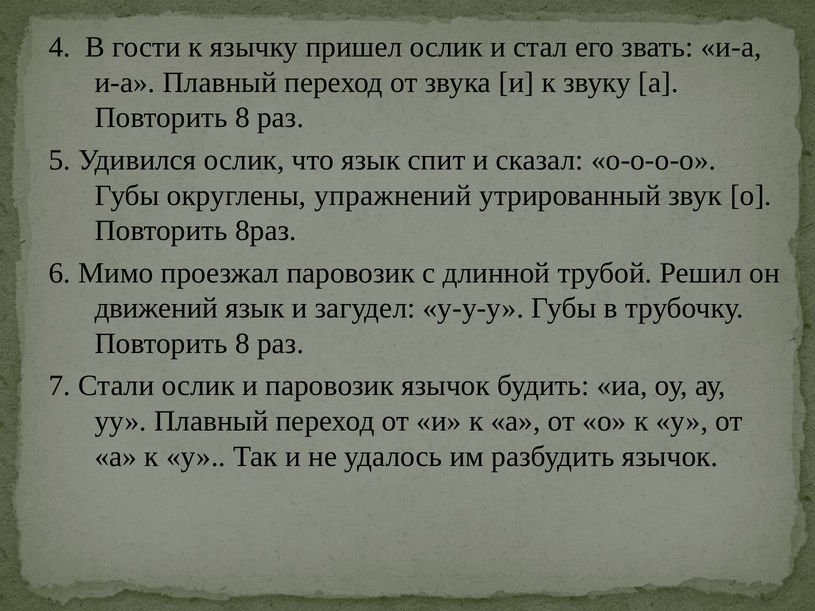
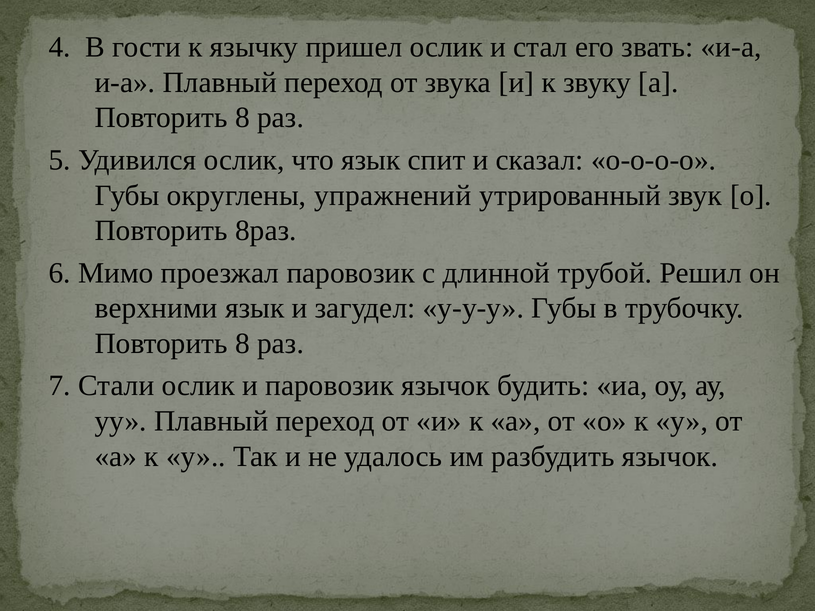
движений: движений -> верхними
